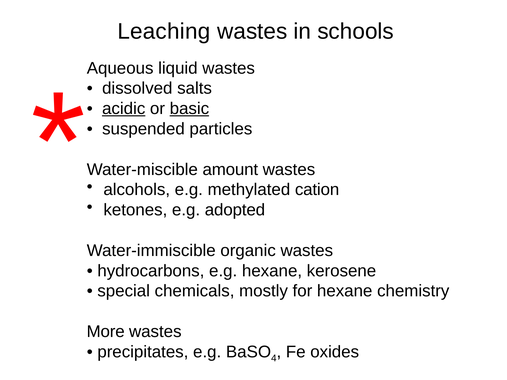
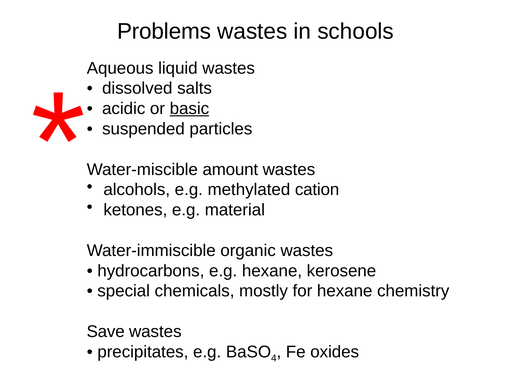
Leaching: Leaching -> Problems
acidic underline: present -> none
adopted: adopted -> material
More: More -> Save
